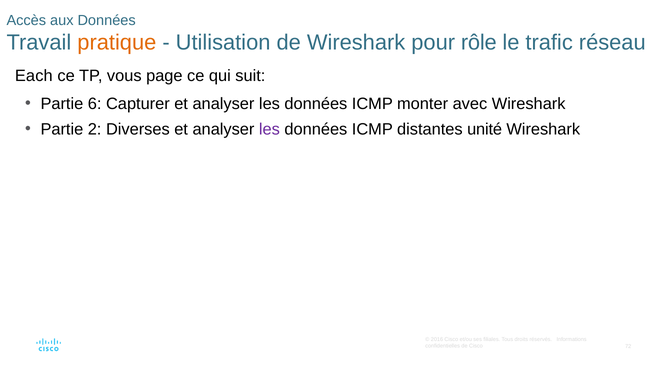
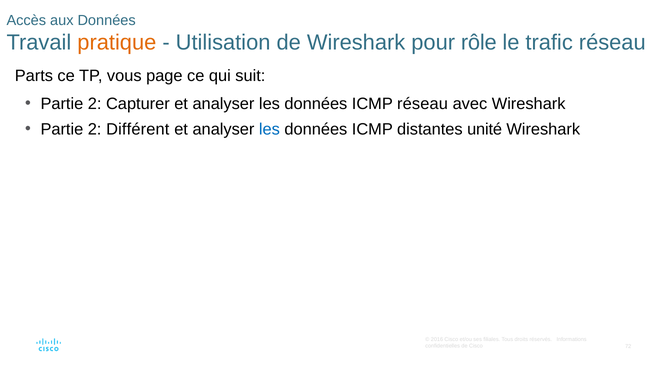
Each: Each -> Parts
6 at (95, 104): 6 -> 2
ICMP monter: monter -> réseau
Diverses: Diverses -> Différent
les at (269, 129) colour: purple -> blue
